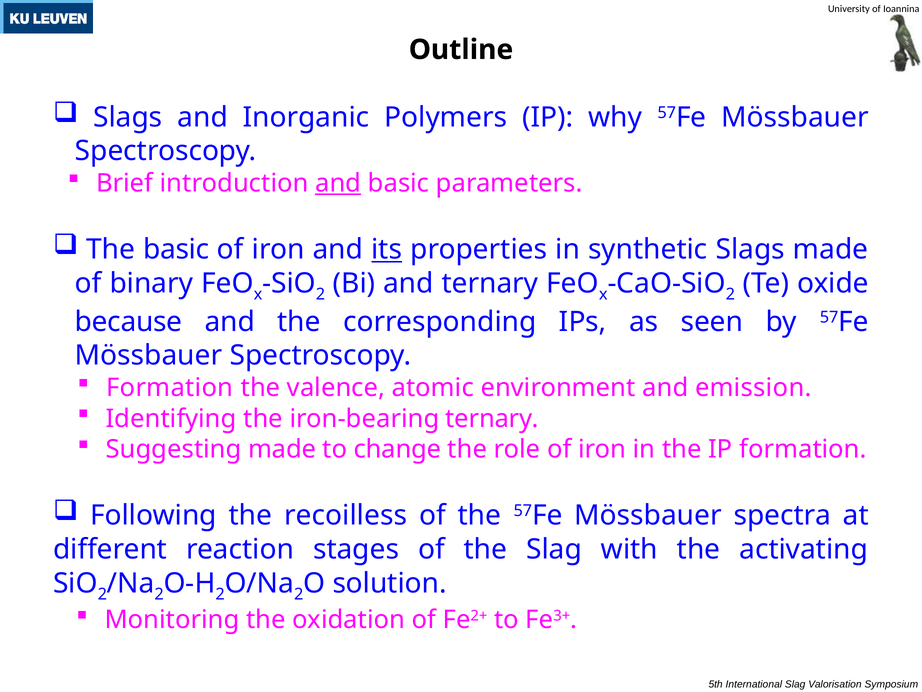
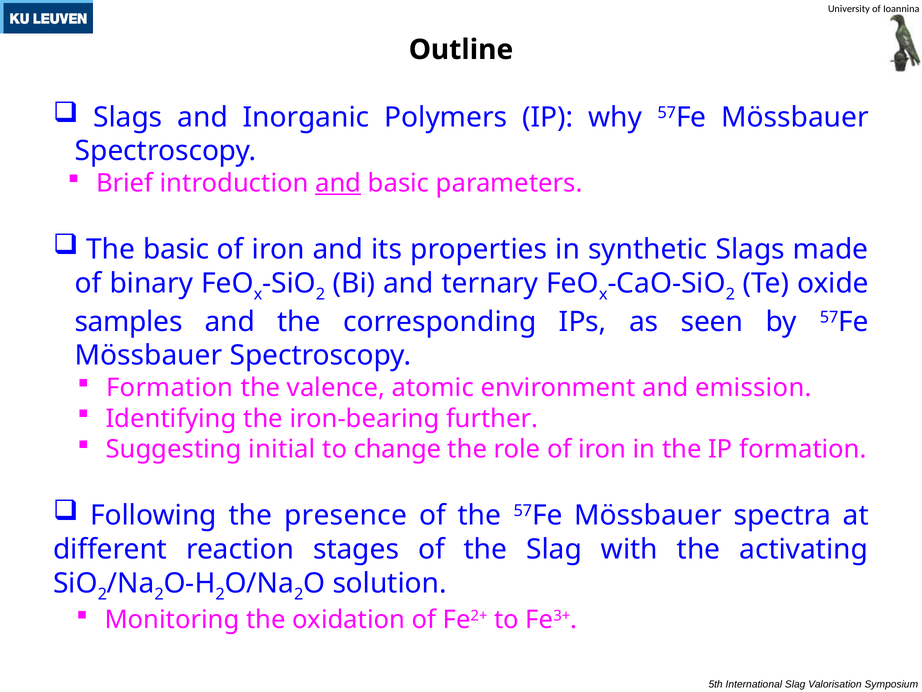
its underline: present -> none
because: because -> samples
iron-bearing ternary: ternary -> further
Suggesting made: made -> initial
recoilless: recoilless -> presence
